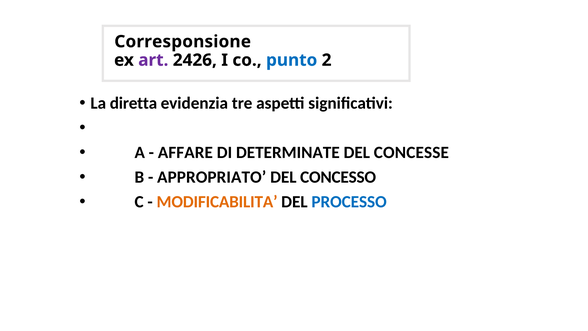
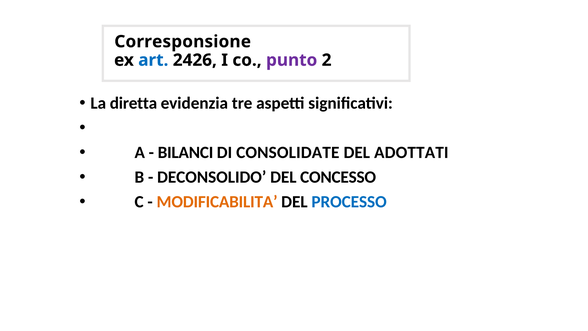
art colour: purple -> blue
punto colour: blue -> purple
AFFARE: AFFARE -> BILANCI
DETERMINATE: DETERMINATE -> CONSOLIDATE
CONCESSE: CONCESSE -> ADOTTATI
APPROPRIATO: APPROPRIATO -> DECONSOLIDO
